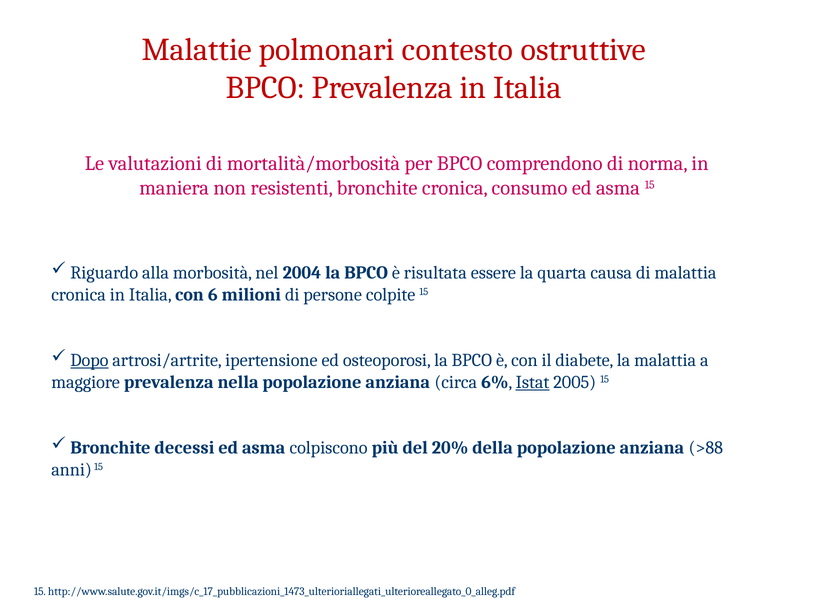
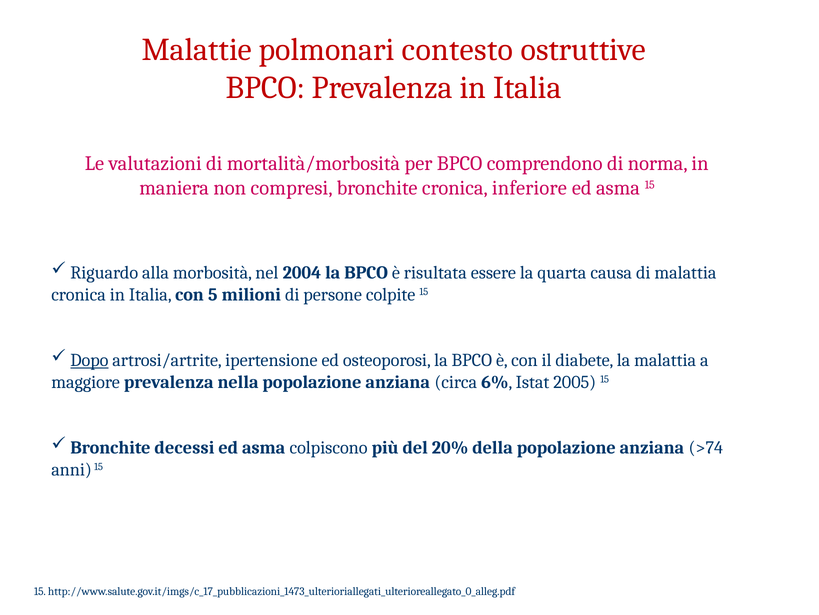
resistenti: resistenti -> compresi
consumo: consumo -> inferiore
6: 6 -> 5
Istat underline: present -> none
>88: >88 -> >74
